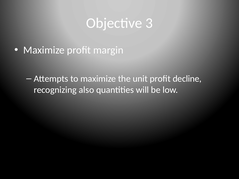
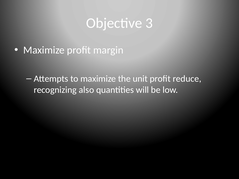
decline: decline -> reduce
